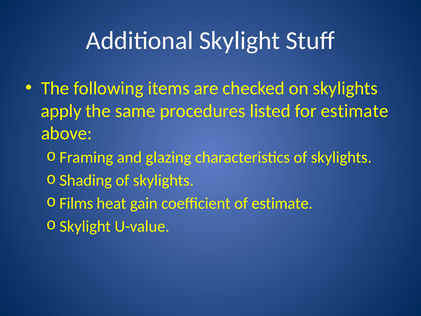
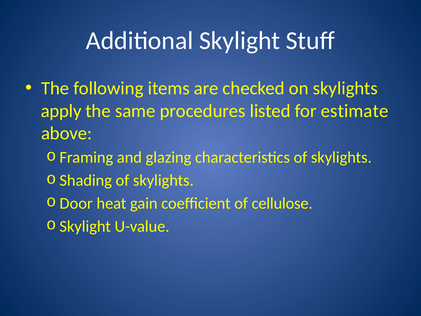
Films: Films -> Door
of estimate: estimate -> cellulose
